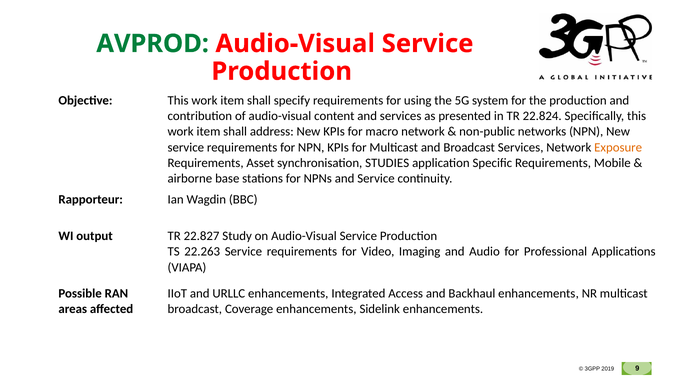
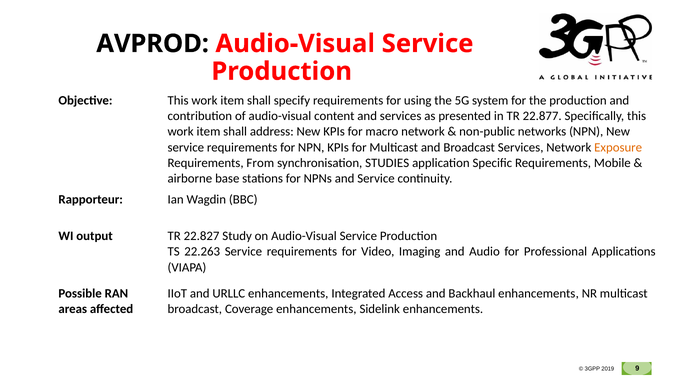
AVPROD colour: green -> black
22.824: 22.824 -> 22.877
Asset: Asset -> From
